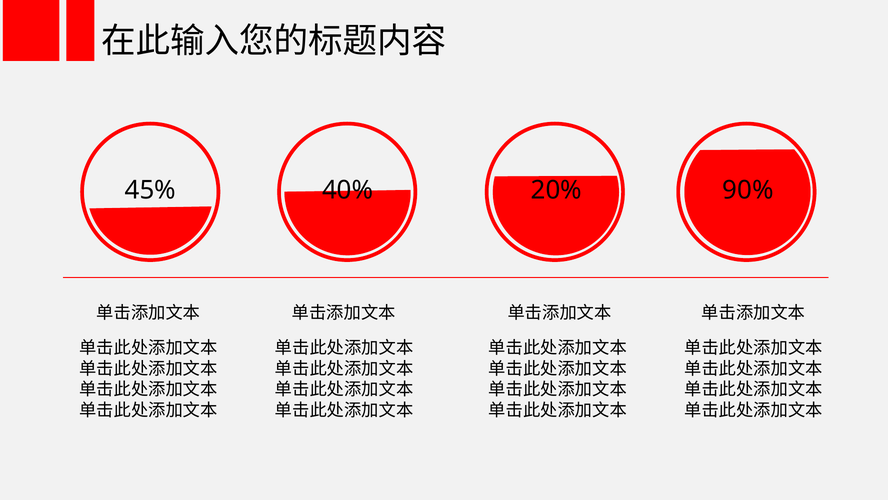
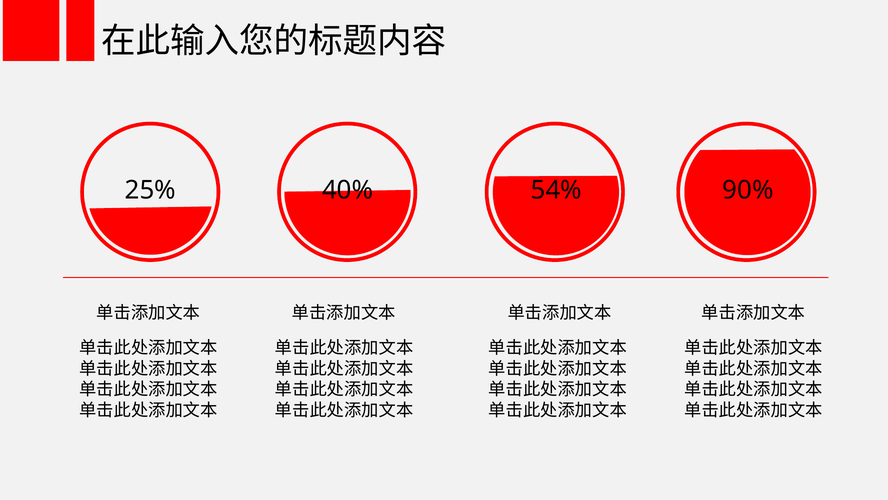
45%: 45% -> 25%
20%: 20% -> 54%
